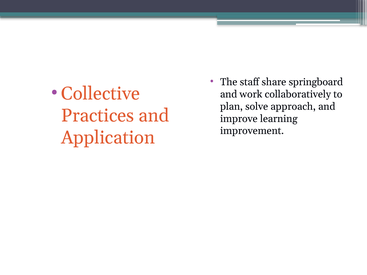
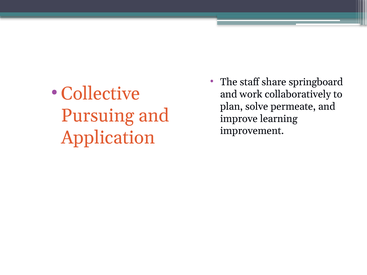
approach: approach -> permeate
Practices: Practices -> Pursuing
